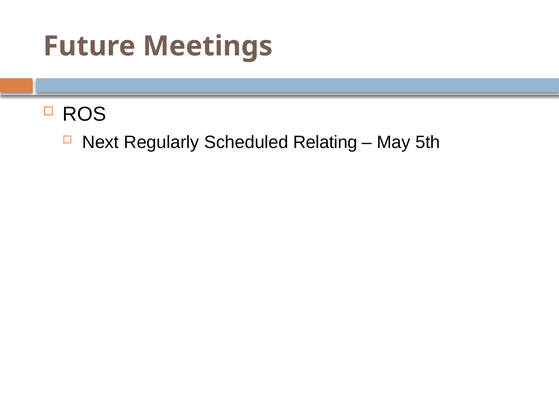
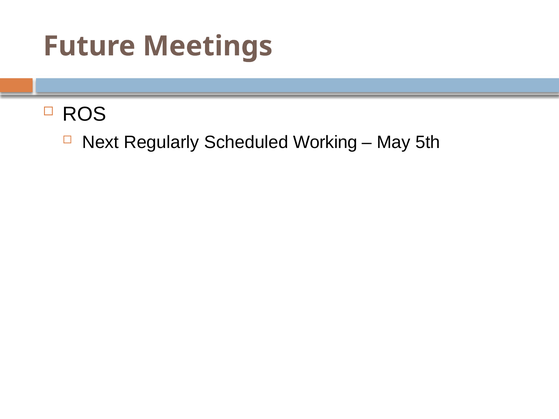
Relating: Relating -> Working
